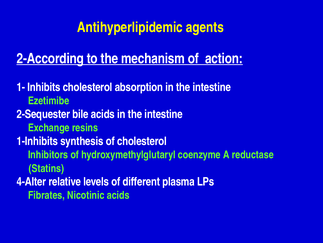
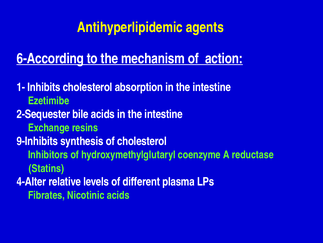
2-According: 2-According -> 6-According
1-Inhibits: 1-Inhibits -> 9-Inhibits
